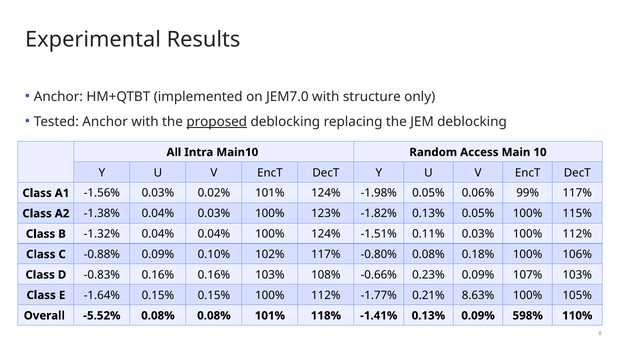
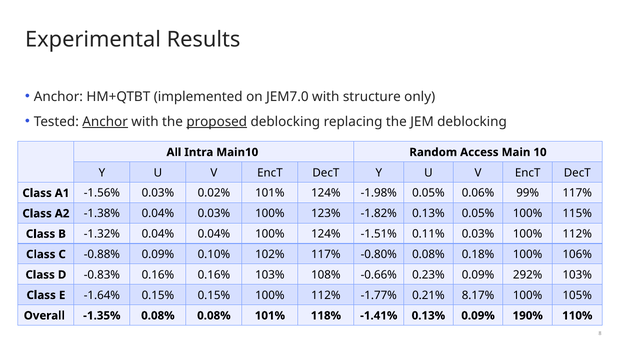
Anchor at (105, 122) underline: none -> present
107%: 107% -> 292%
8.63%: 8.63% -> 8.17%
-5.52%: -5.52% -> -1.35%
598%: 598% -> 190%
